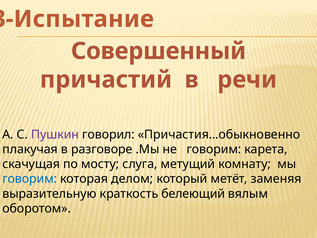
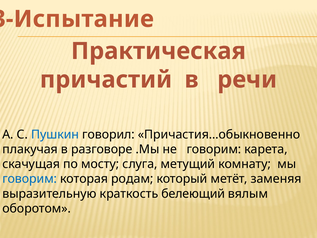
Совершенный: Совершенный -> Практическая
Пушкин colour: purple -> blue
делом: делом -> родам
